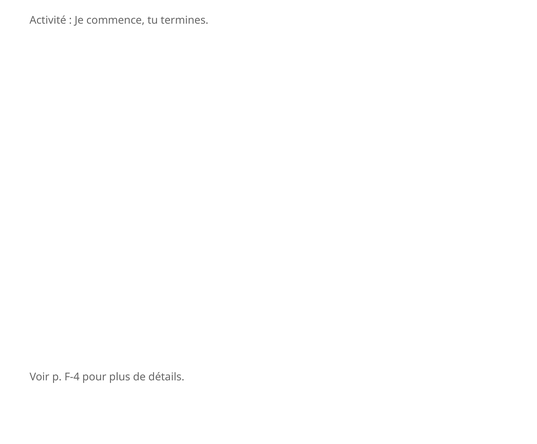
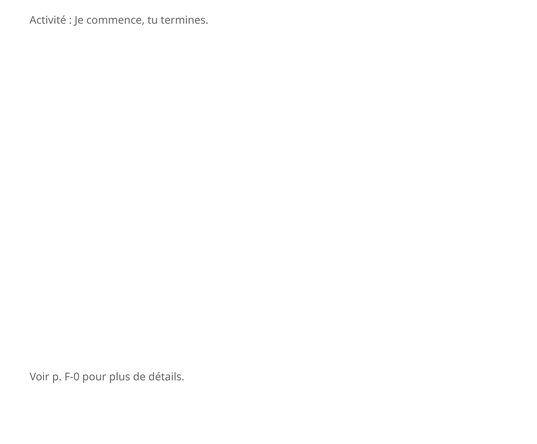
F-4: F-4 -> F-0
